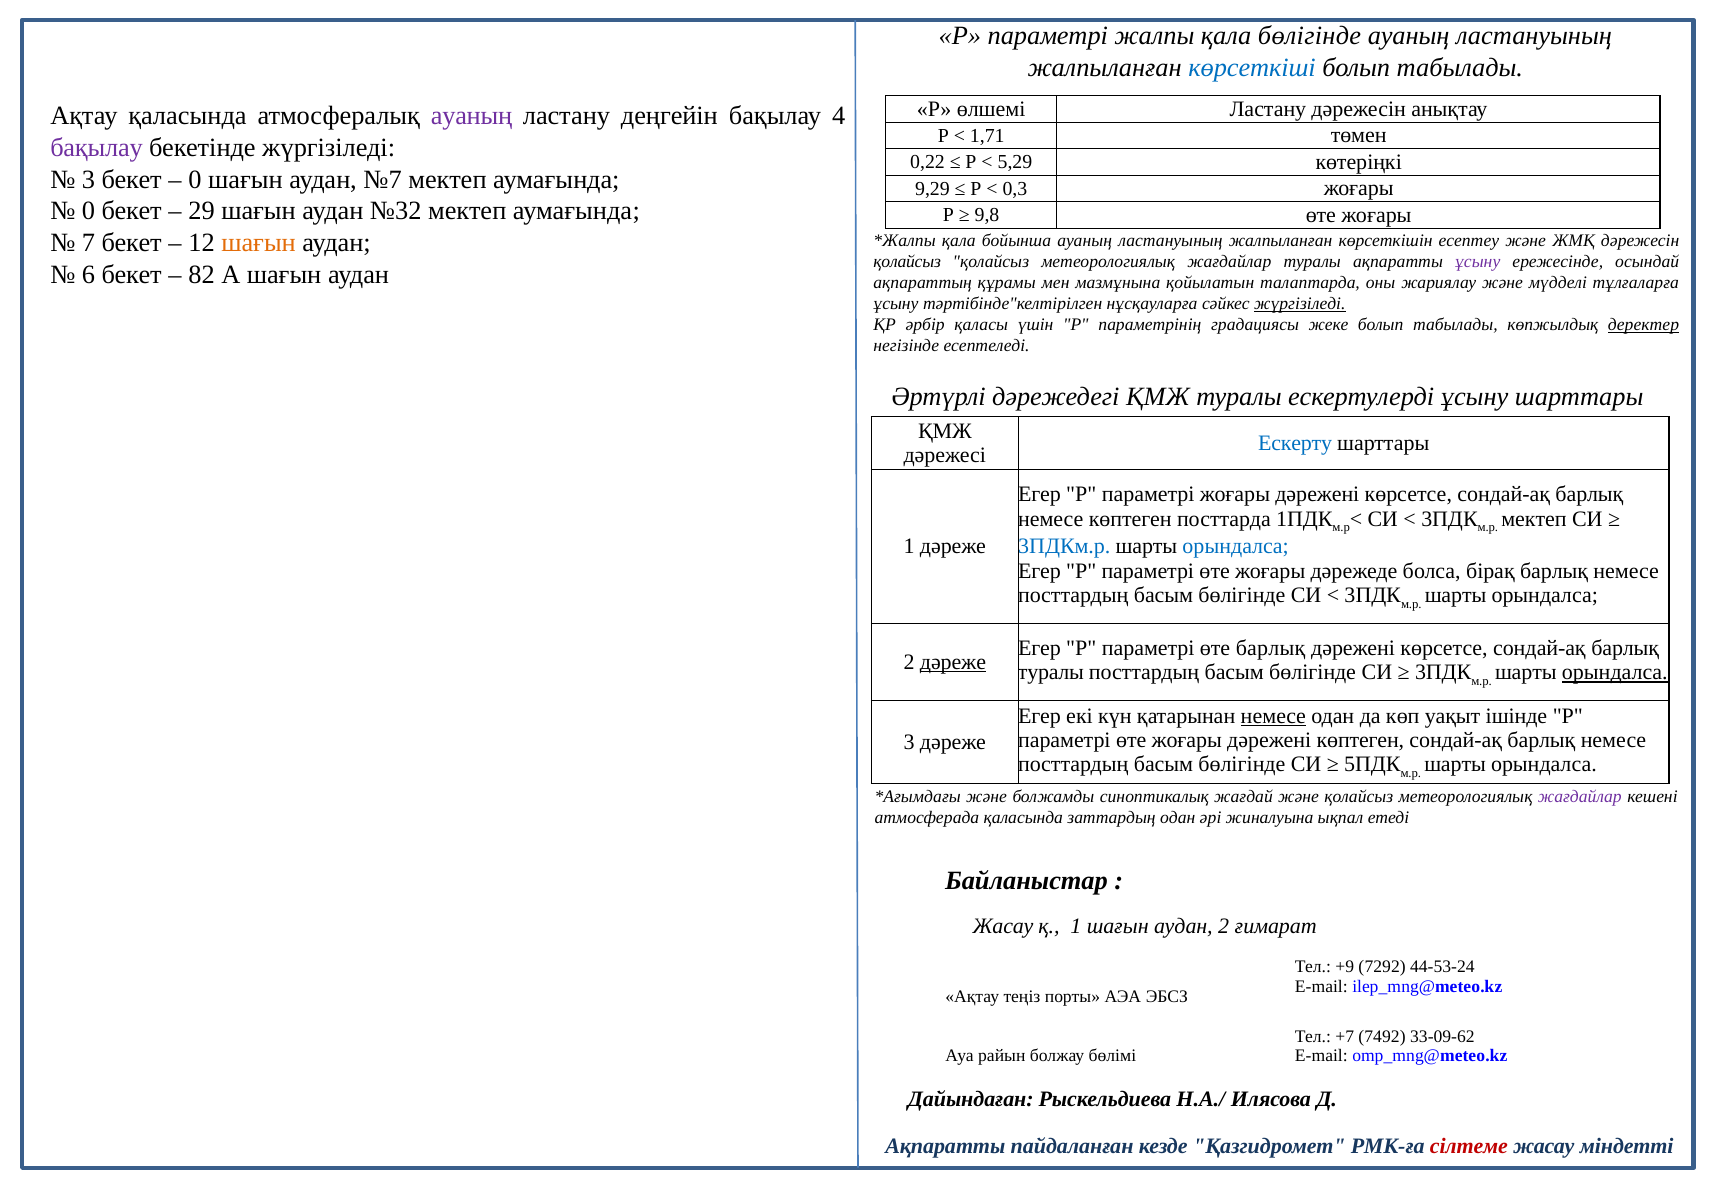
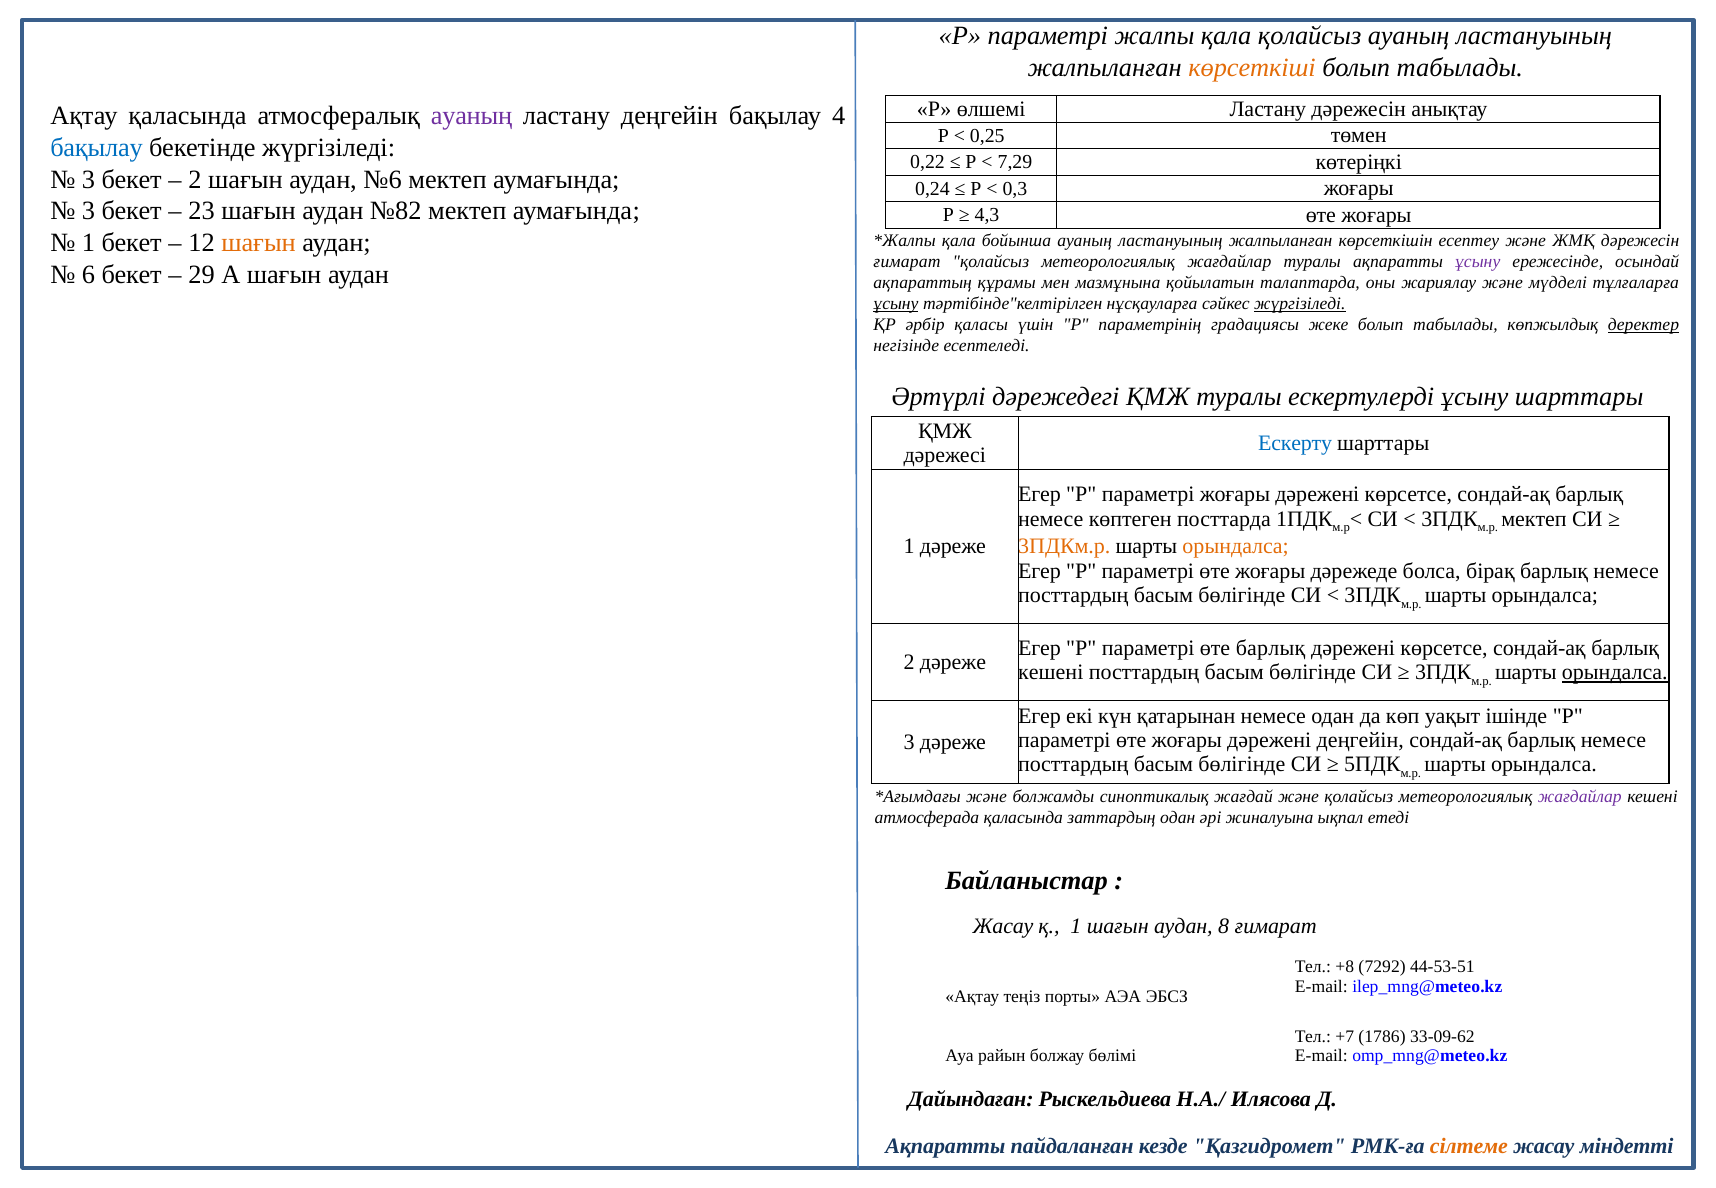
қала бөлігінде: бөлігінде -> қолайсыз
көрсеткіші colour: blue -> orange
1,71: 1,71 -> 0,25
бақылау at (96, 148) colour: purple -> blue
5,29: 5,29 -> 7,29
0 at (195, 180): 0 -> 2
№7: №7 -> №6
9,29: 9,29 -> 0,24
0 at (89, 211): 0 -> 3
29: 29 -> 23
№32: №32 -> №82
9,8: 9,8 -> 4,3
7 at (89, 243): 7 -> 1
қолайсыз at (907, 262): қолайсыз -> ғимарат
82: 82 -> 29
ұсыну at (896, 304) underline: none -> present
3ПДКм.р colour: blue -> orange
орындалса at (1236, 547) colour: blue -> orange
дәреже at (953, 662) underline: present -> none
туралы at (1051, 672): туралы -> кешені
немесе at (1273, 716) underline: present -> none
дәрежені көптеген: көптеген -> деңгейін
аудан 2: 2 -> 8
+9: +9 -> +8
44-53-24: 44-53-24 -> 44-53-51
7492: 7492 -> 1786
сілтеме colour: red -> orange
